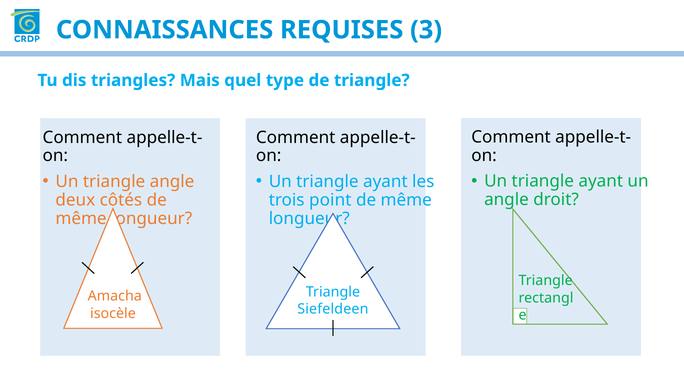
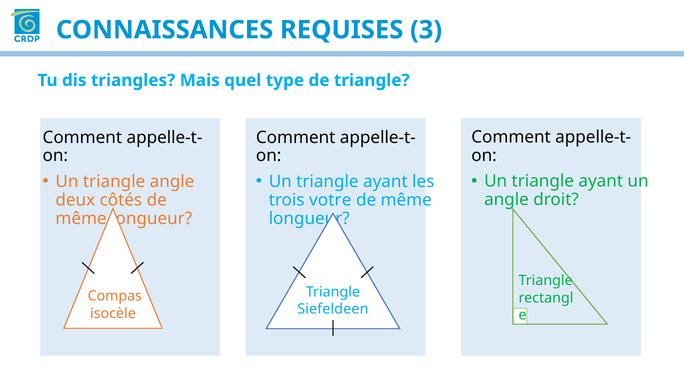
point: point -> votre
Amacha: Amacha -> Compas
